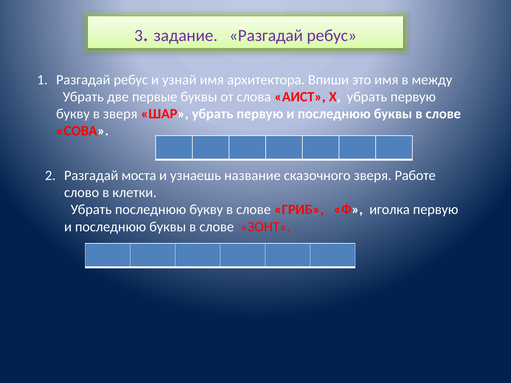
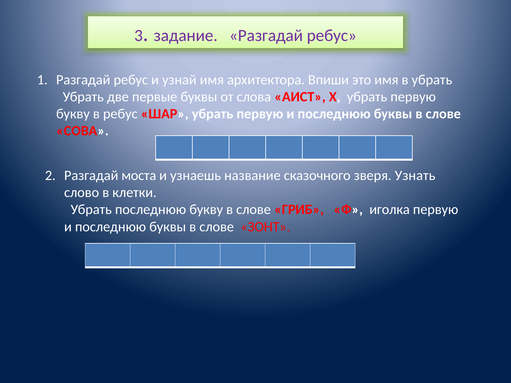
в между: между -> убрать
в зверя: зверя -> ребус
Работе: Работе -> Узнать
